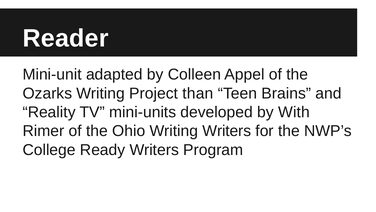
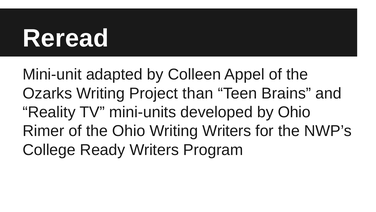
Reader: Reader -> Reread
by With: With -> Ohio
